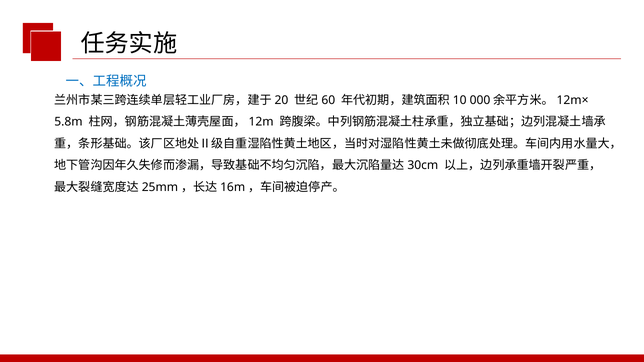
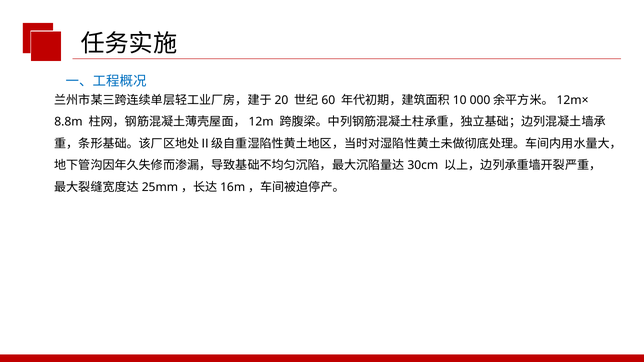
5.8m: 5.8m -> 8.8m
